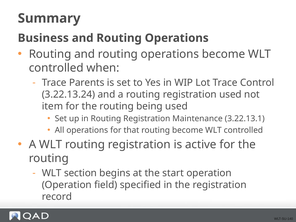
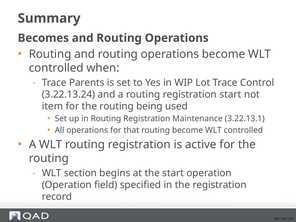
Business: Business -> Becomes
registration used: used -> start
